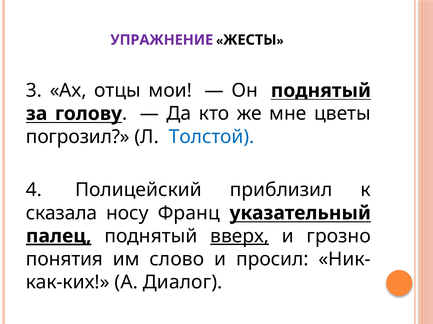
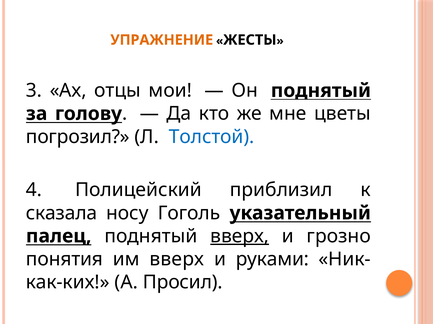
УПРАЖНЕНИЕ colour: purple -> orange
Франц: Франц -> Гоголь
палец underline: present -> none
им слово: слово -> вверх
просил: просил -> руками
Диалог: Диалог -> Просил
